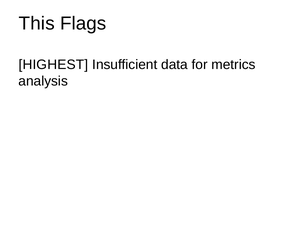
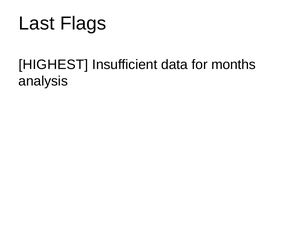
This: This -> Last
metrics: metrics -> months
